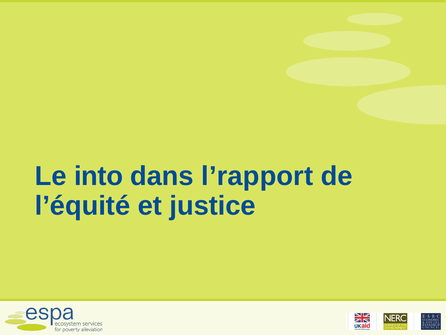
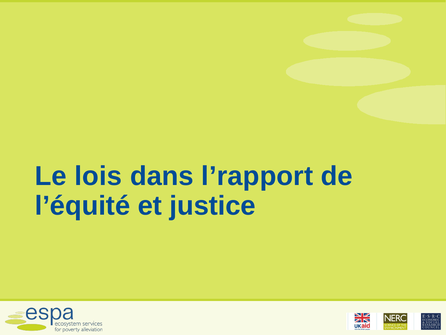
into: into -> lois
